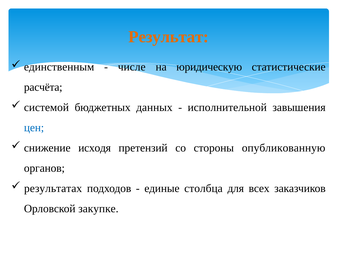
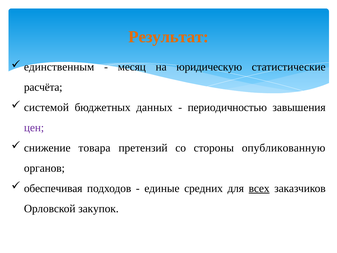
числе: числе -> месяц
исполнительной: исполнительной -> периодичностью
цен colour: blue -> purple
исходя: исходя -> товара
результатах: результатах -> обеспечивая
столбца: столбца -> средних
всех underline: none -> present
закупке: закупке -> закупок
